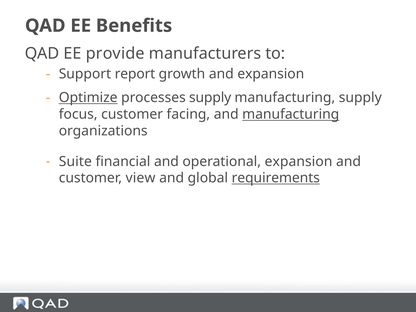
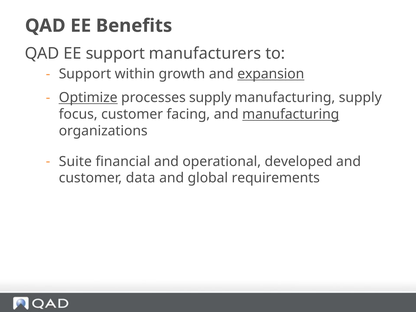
EE provide: provide -> support
report: report -> within
expansion at (271, 74) underline: none -> present
operational expansion: expansion -> developed
view: view -> data
requirements underline: present -> none
